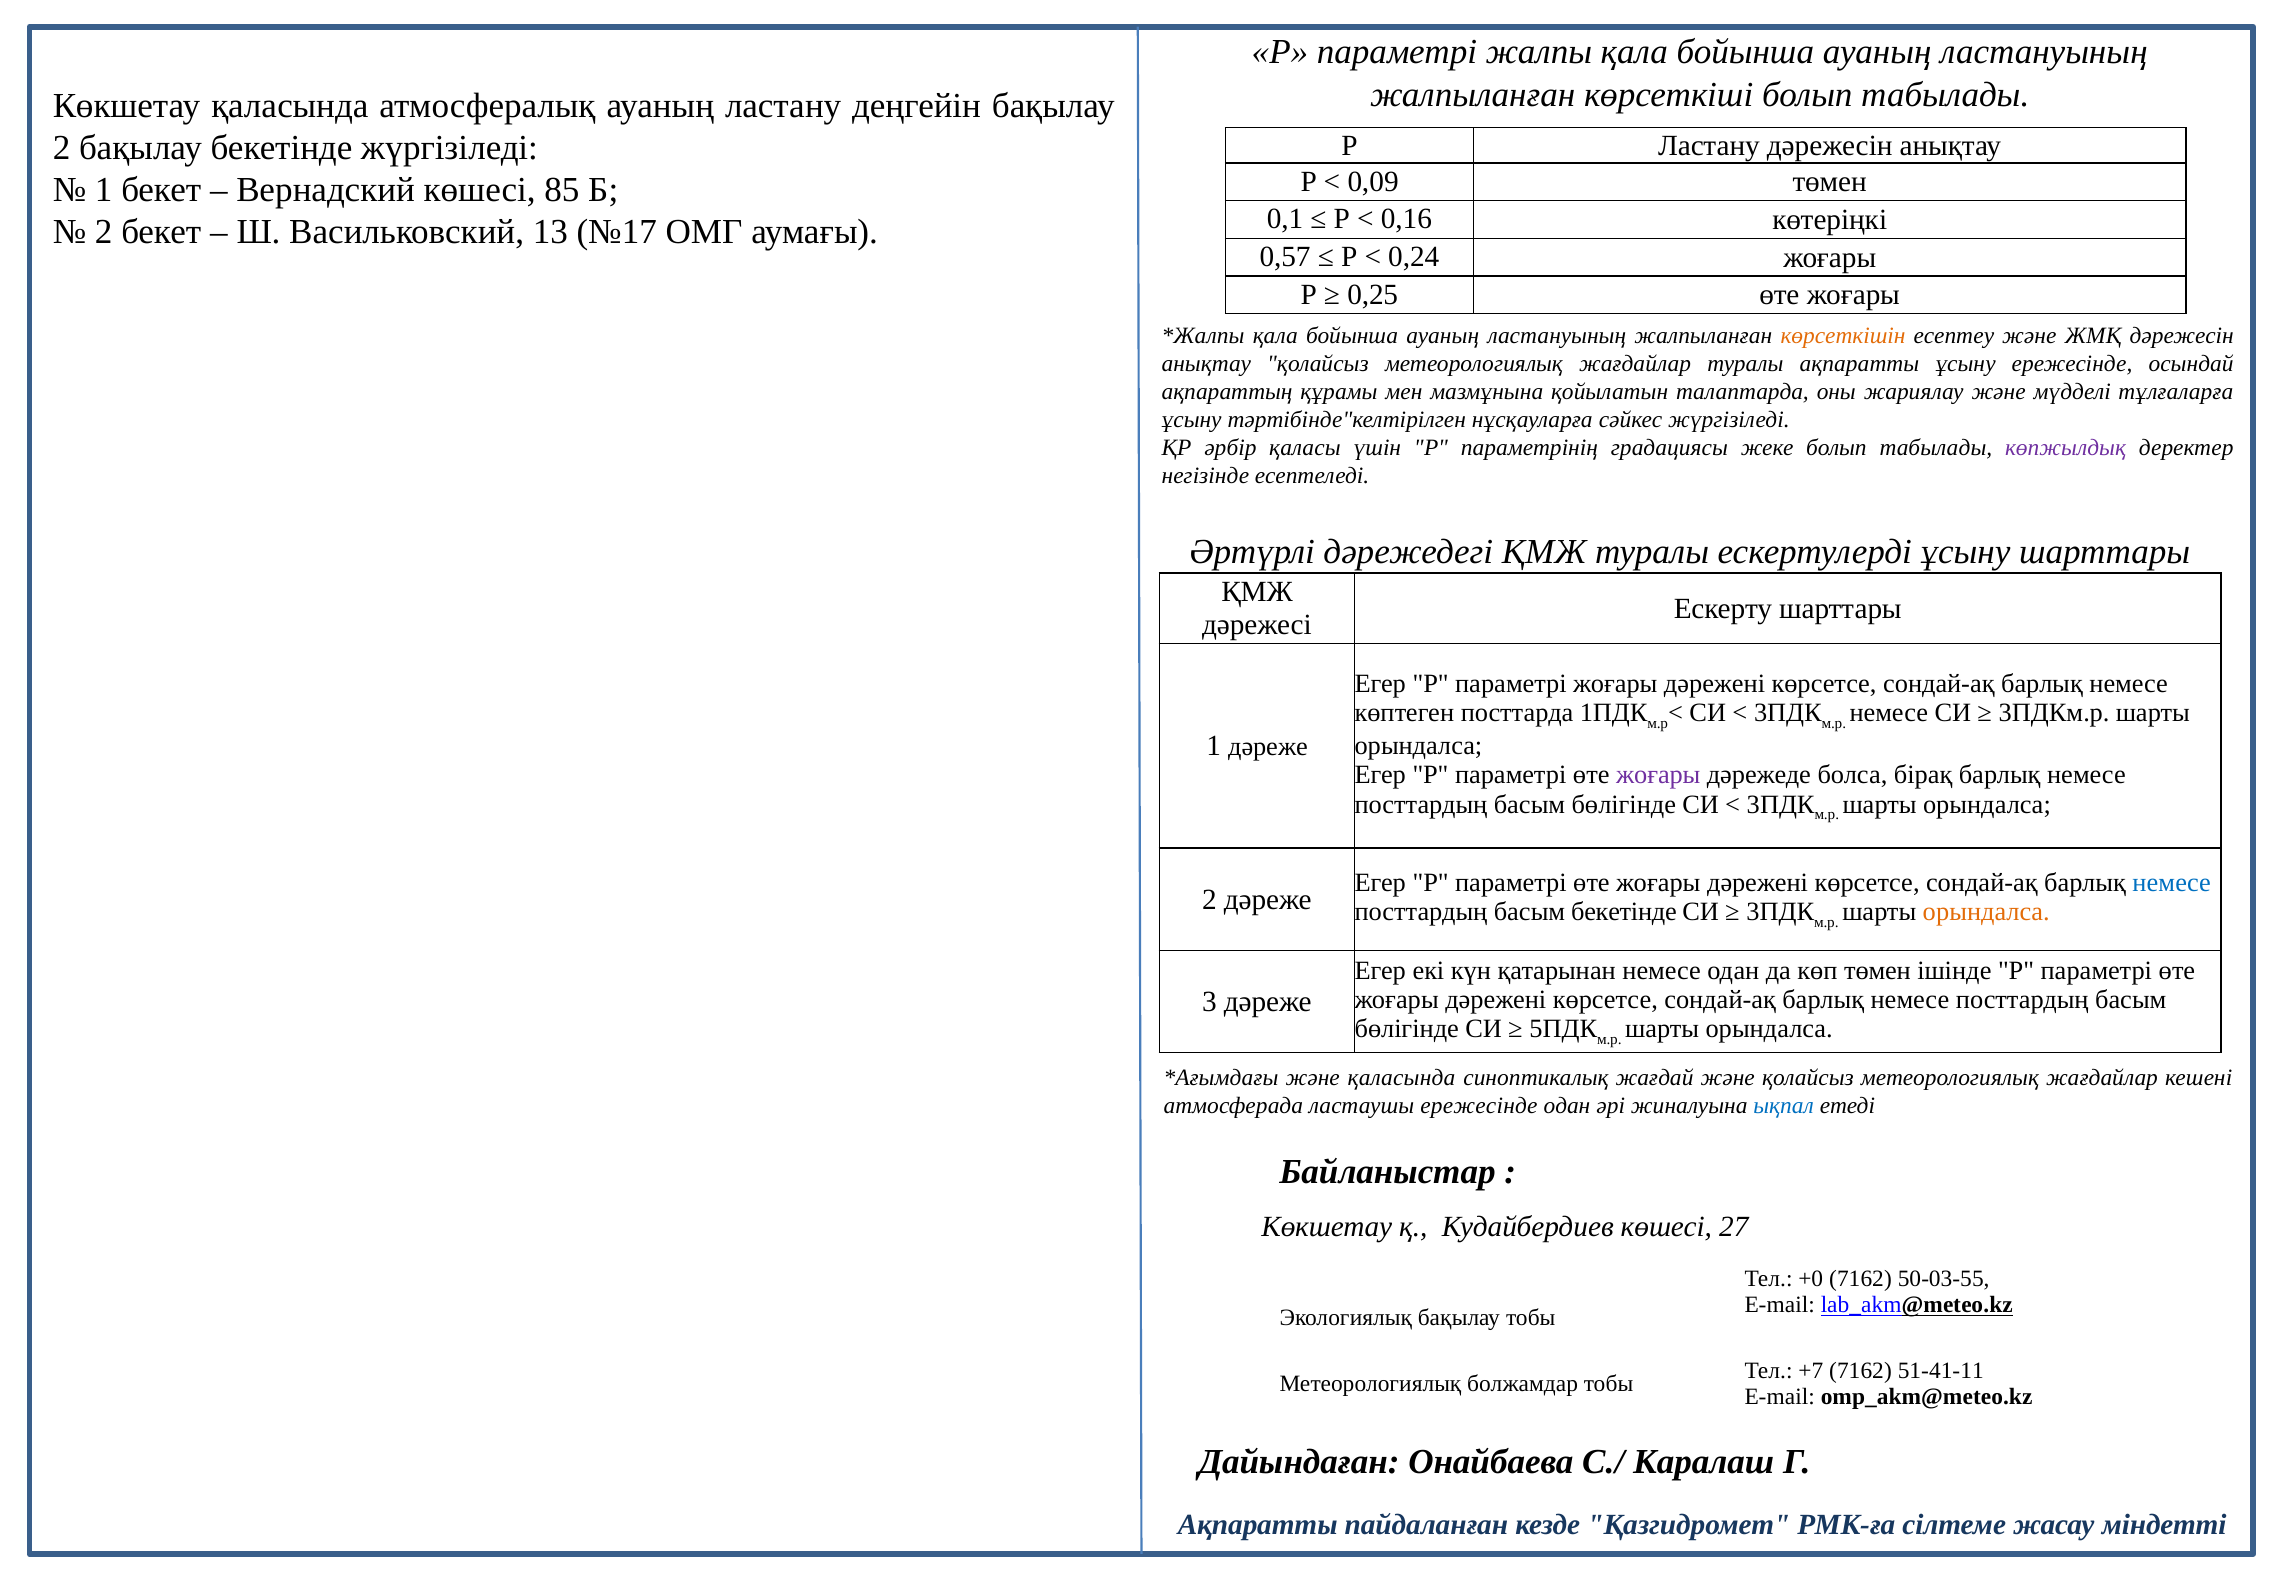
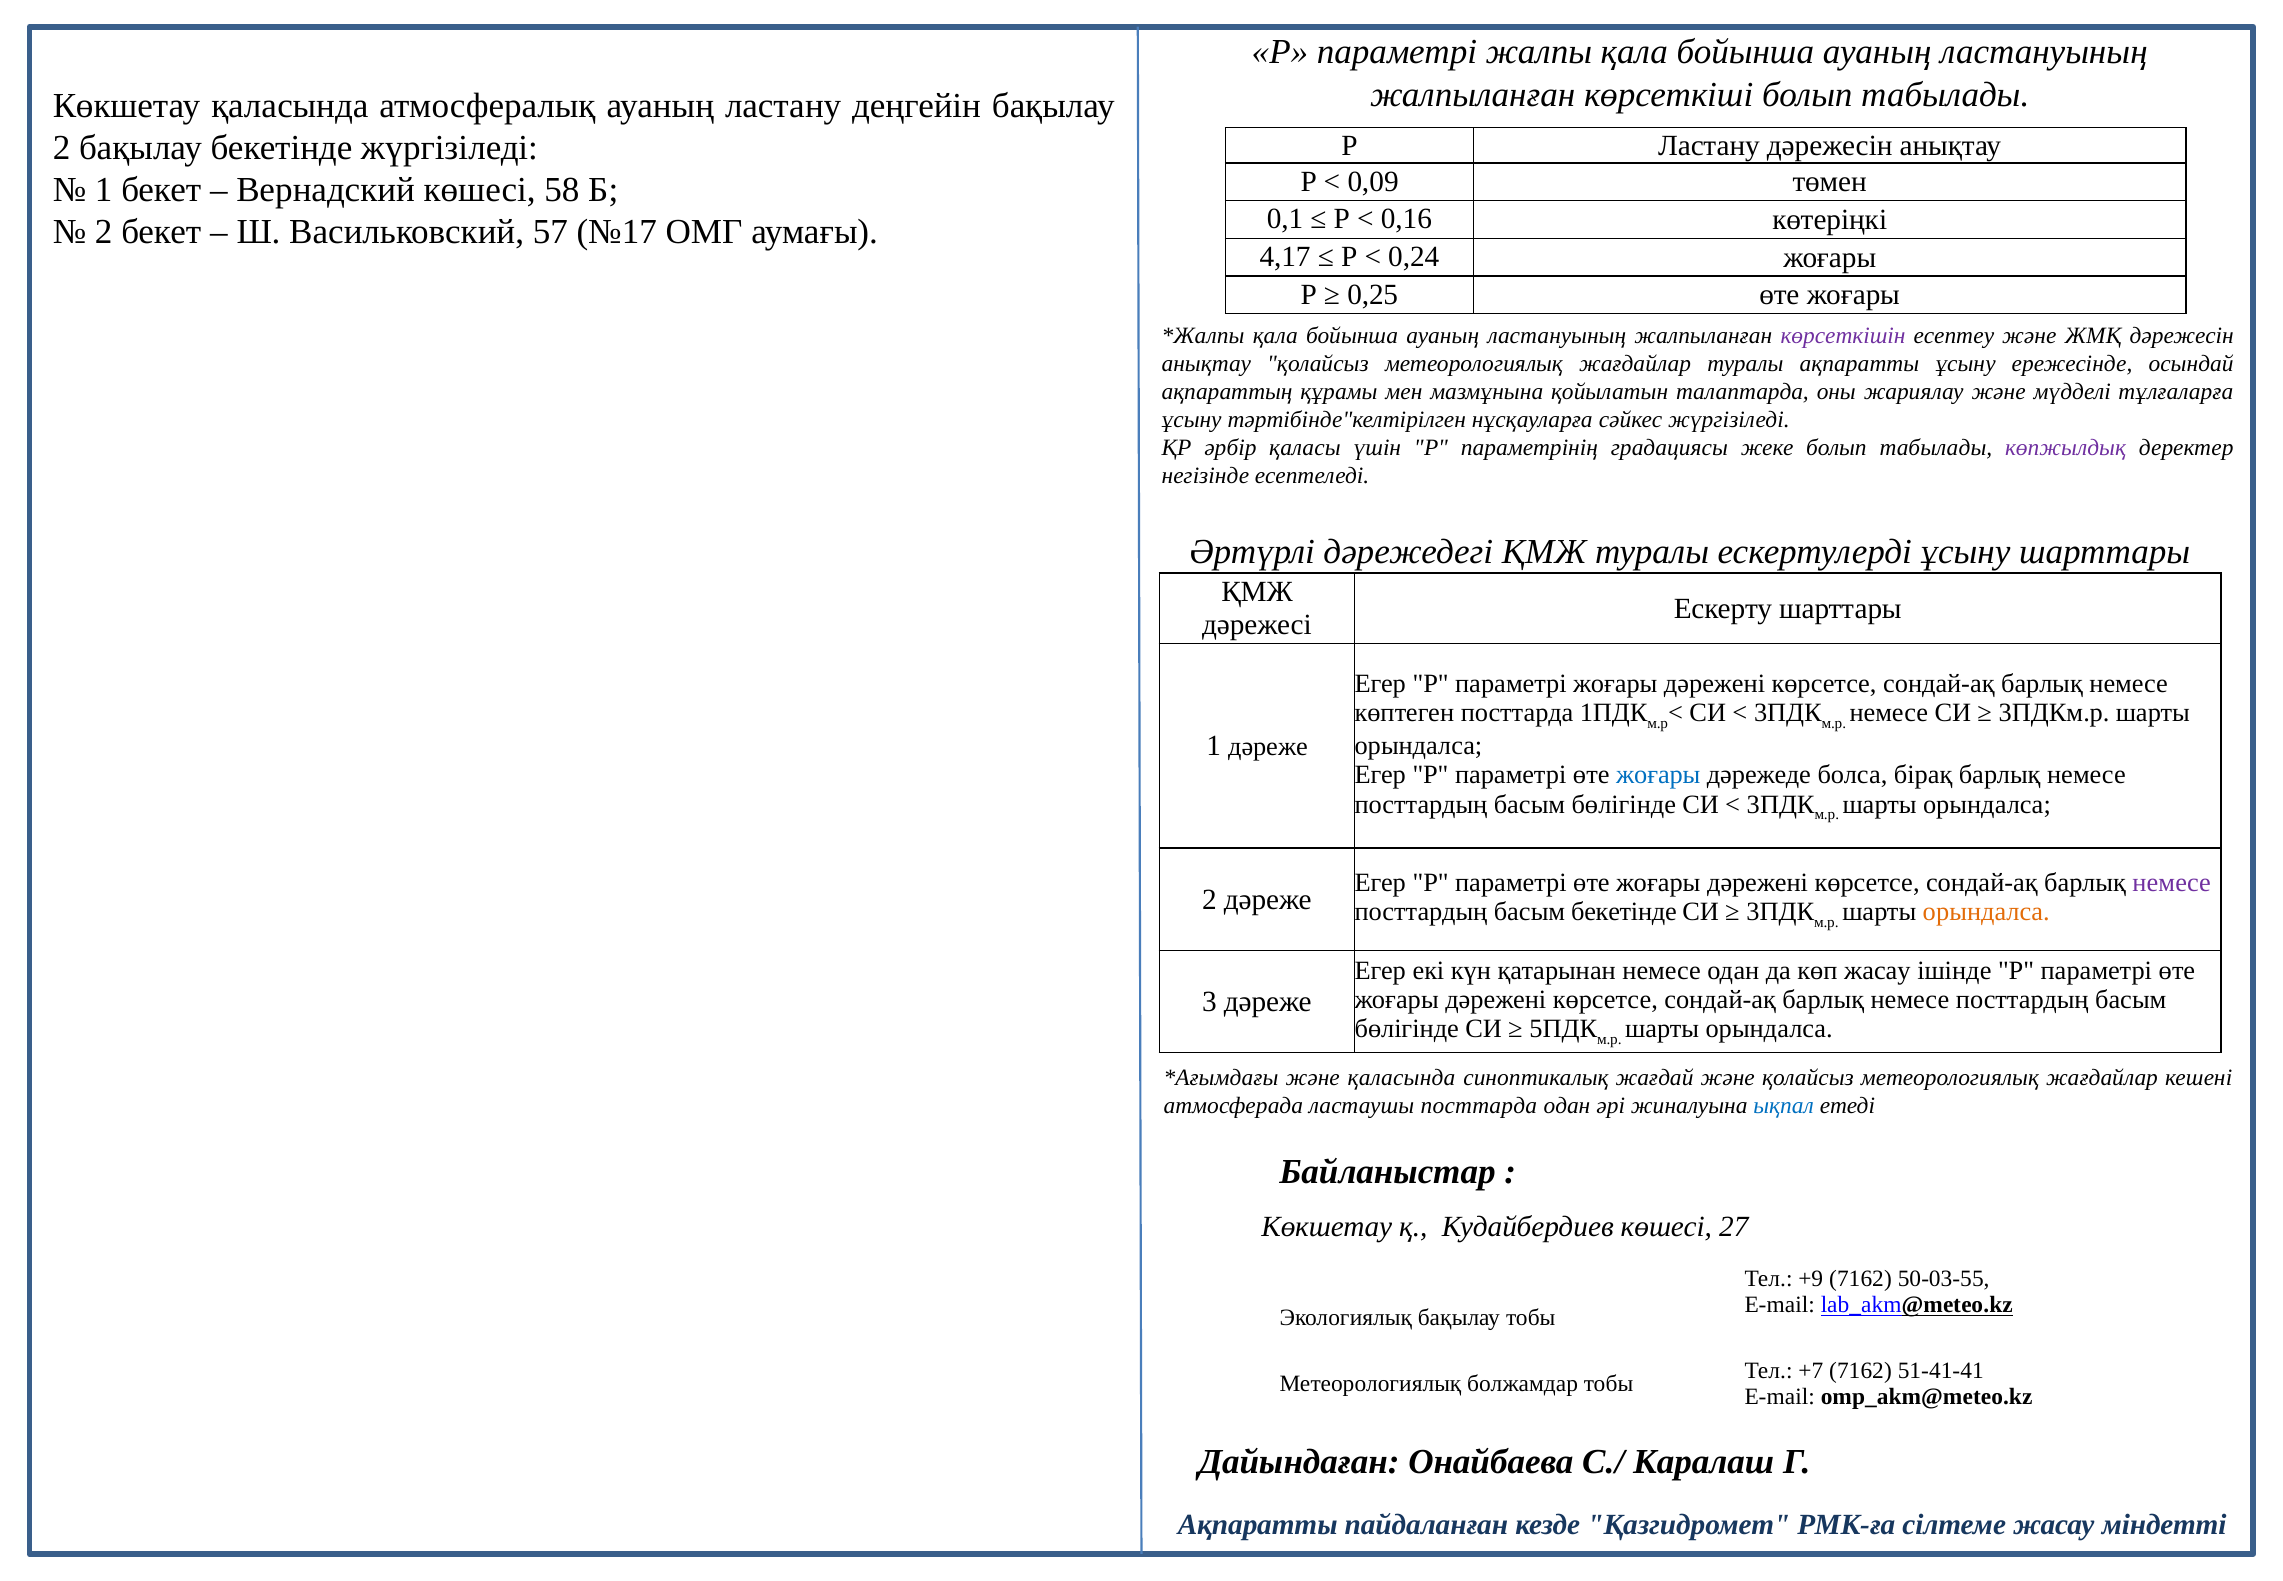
85: 85 -> 58
13: 13 -> 57
0,57: 0,57 -> 4,17
көрсеткішін colour: orange -> purple
жоғары at (1658, 775) colour: purple -> blue
немесе at (2172, 883) colour: blue -> purple
көп төмен: төмен -> жасау
ластаушы ережесінде: ережесінде -> посттарда
+0: +0 -> +9
51-41-11: 51-41-11 -> 51-41-41
